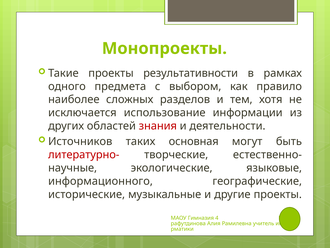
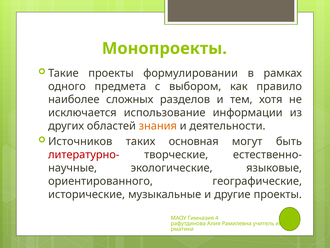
результативности: результативности -> формулировании
знания colour: red -> orange
информационного: информационного -> ориентированного
